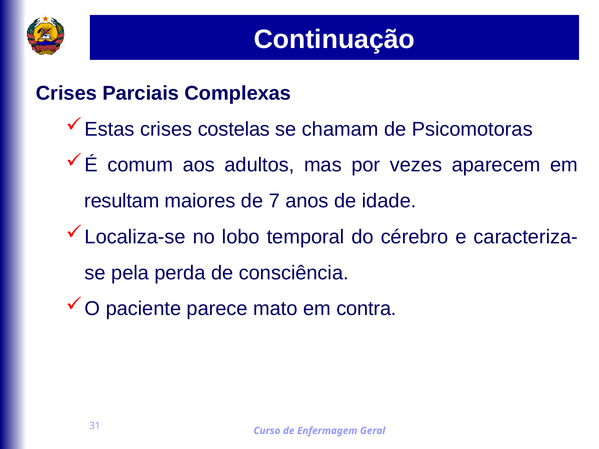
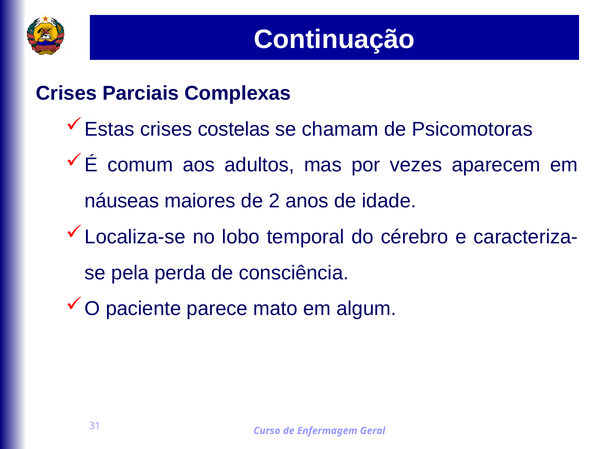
resultam: resultam -> náuseas
7: 7 -> 2
contra: contra -> algum
